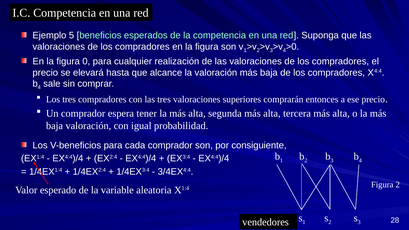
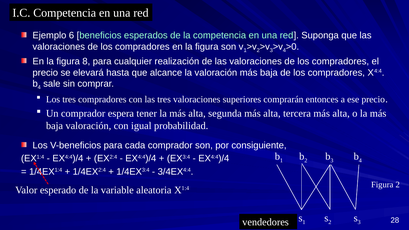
5: 5 -> 6
0: 0 -> 8
